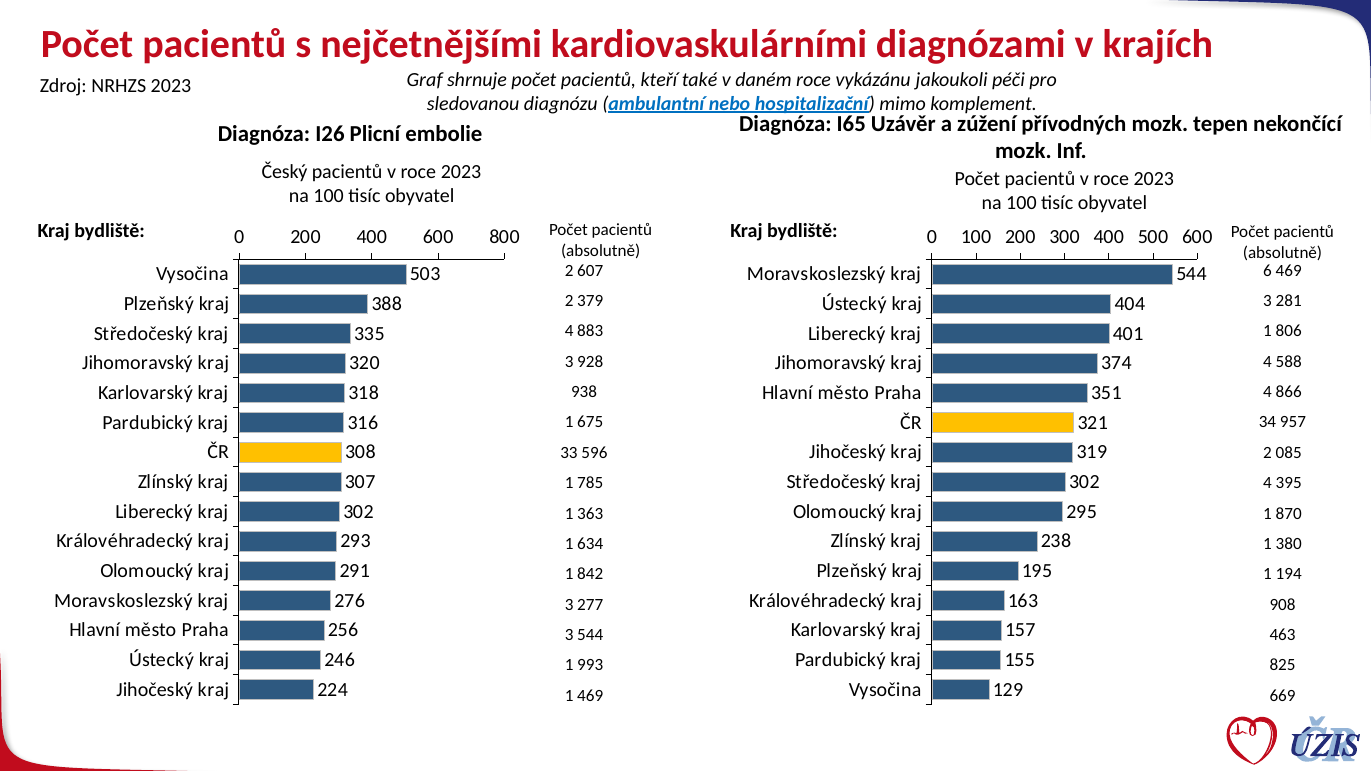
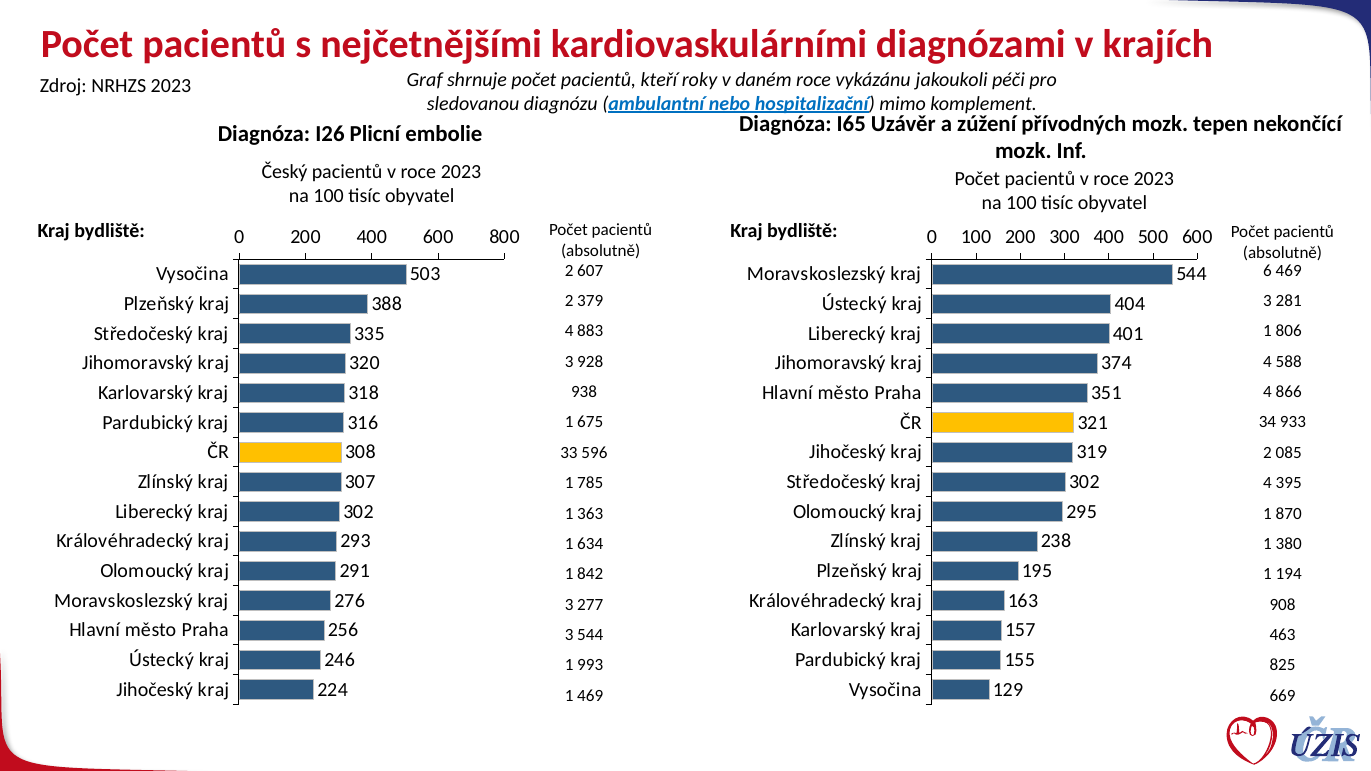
také: také -> roky
957: 957 -> 933
